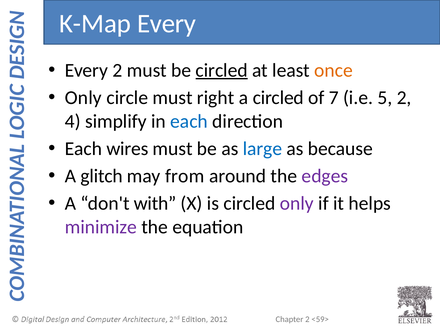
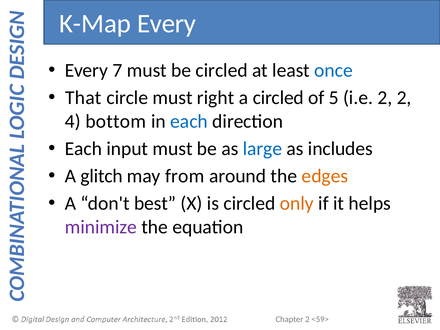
Every 2: 2 -> 7
circled at (222, 70) underline: present -> none
once colour: orange -> blue
Only at (83, 98): Only -> That
7: 7 -> 5
i.e 5: 5 -> 2
simplify: simplify -> bottom
wires: wires -> input
because: because -> includes
edges colour: purple -> orange
with: with -> best
only at (297, 203) colour: purple -> orange
